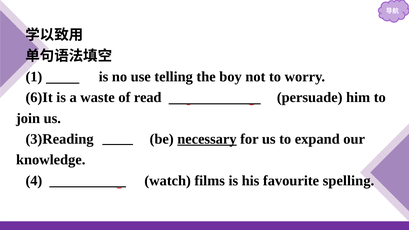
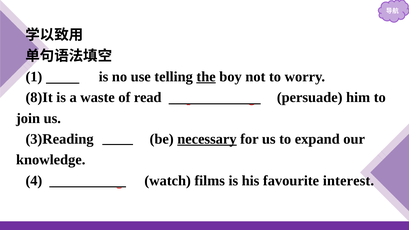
the underline: none -> present
6)It: 6)It -> 8)It
spelling: spelling -> interest
